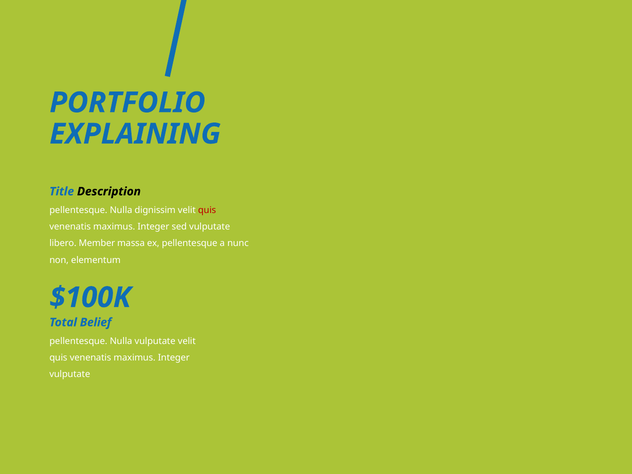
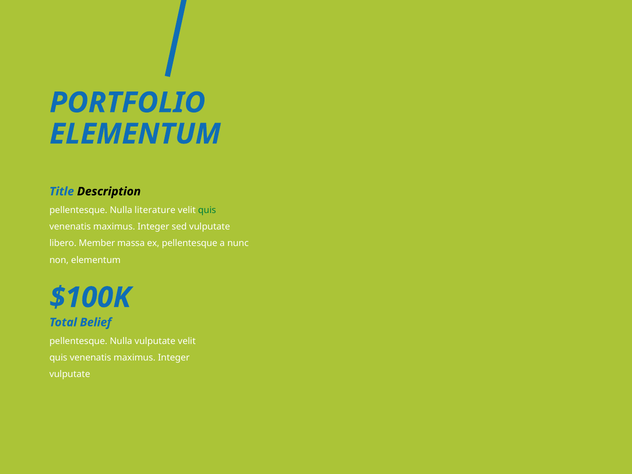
EXPLAINING at (135, 134): EXPLAINING -> ELEMENTUM
dignissim: dignissim -> literature
quis at (207, 210) colour: red -> green
